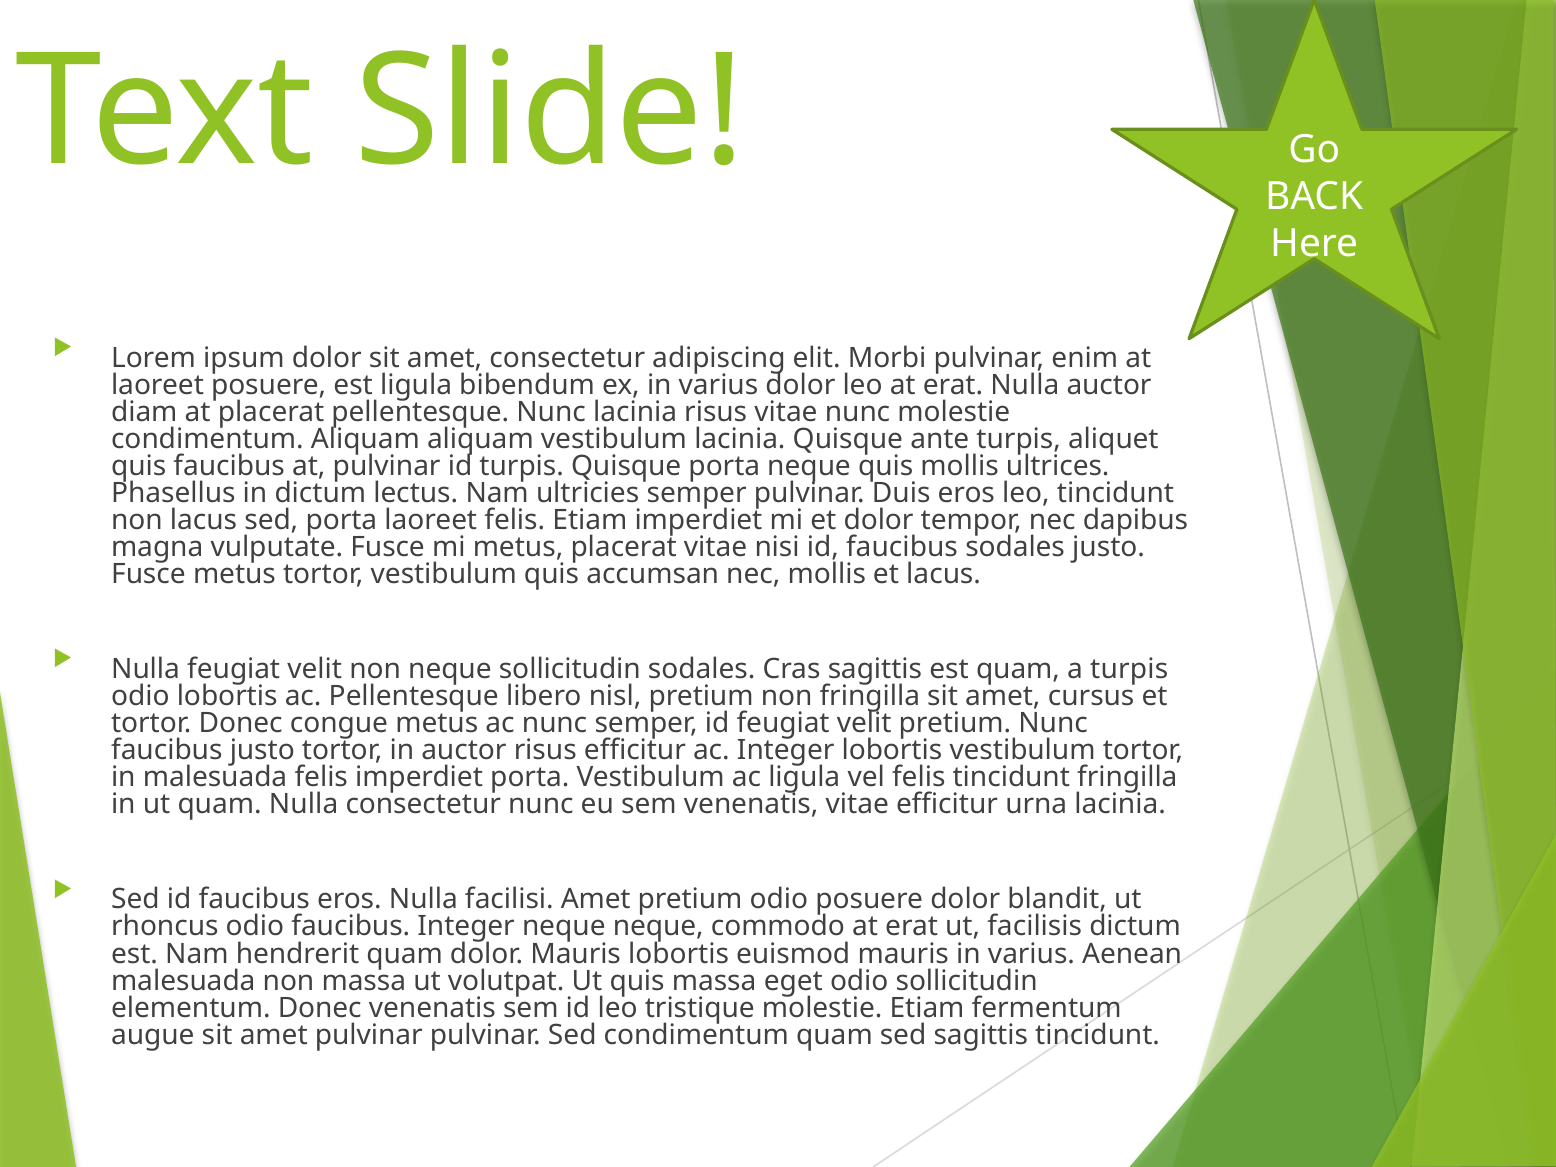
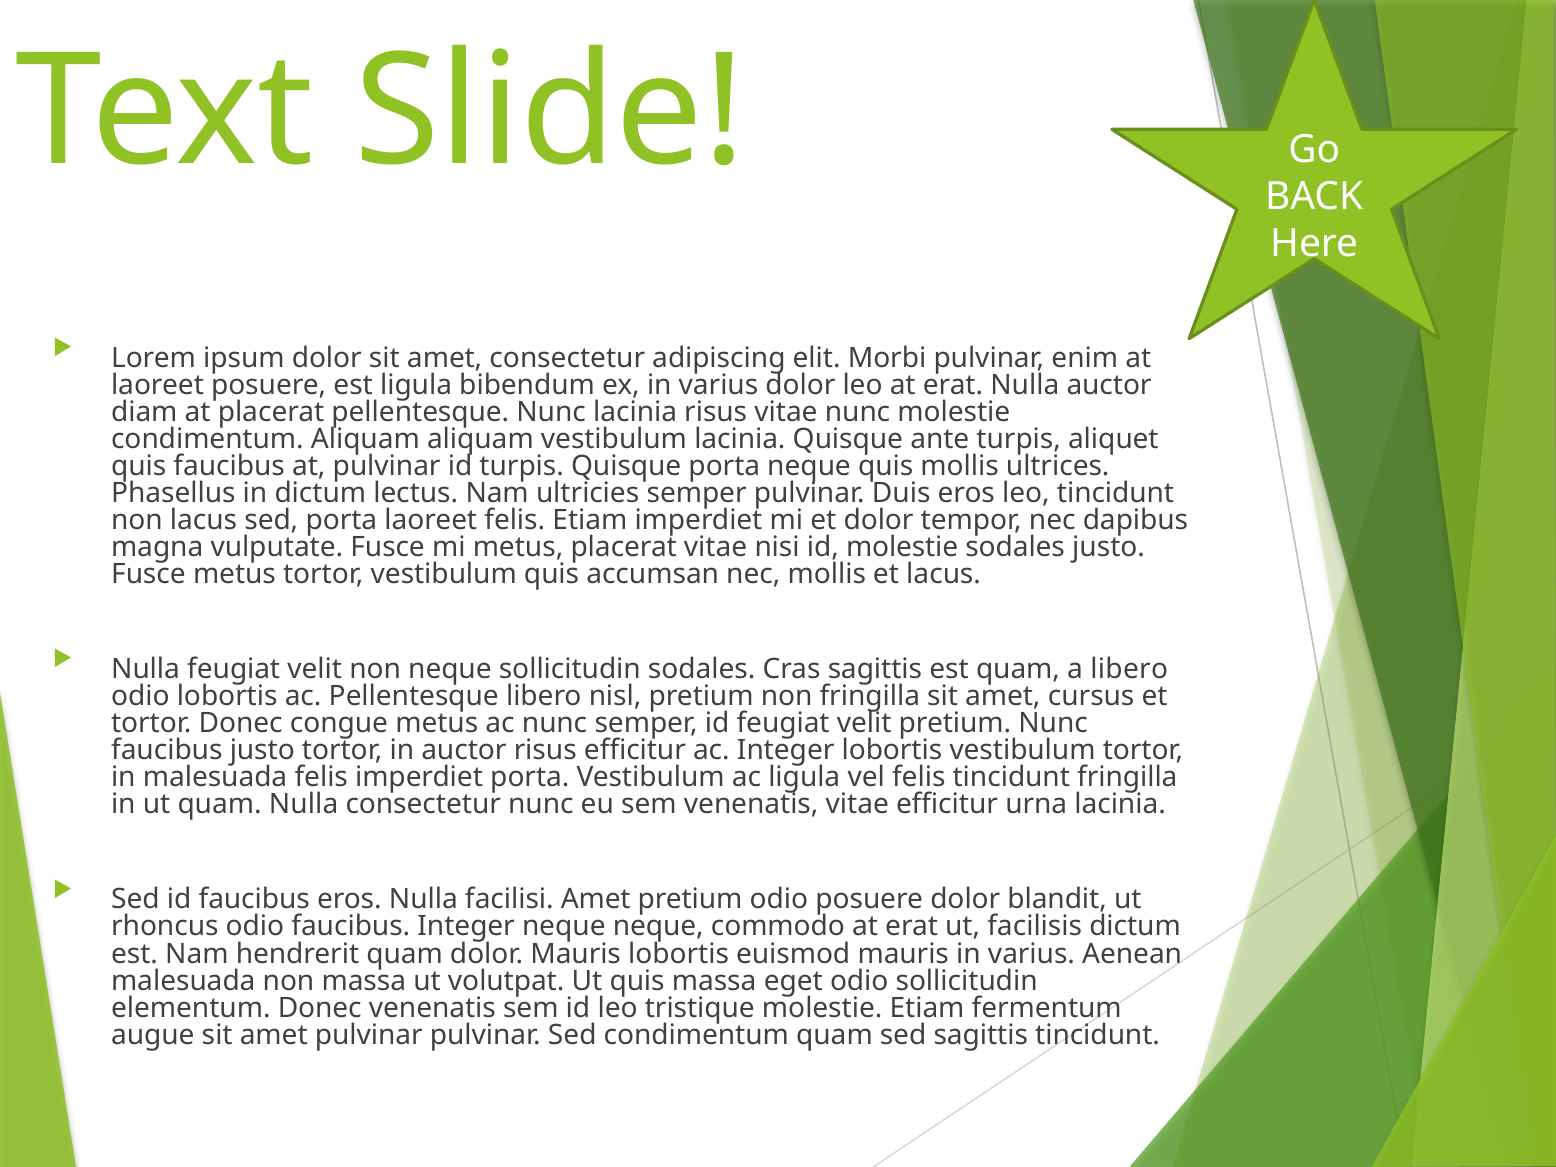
nisi id faucibus: faucibus -> molestie
a turpis: turpis -> libero
